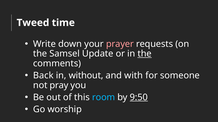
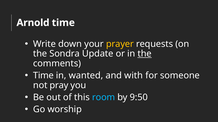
Tweed: Tweed -> Arnold
prayer colour: pink -> yellow
Samsel: Samsel -> Sondra
Back at (43, 76): Back -> Time
without: without -> wanted
9:50 underline: present -> none
